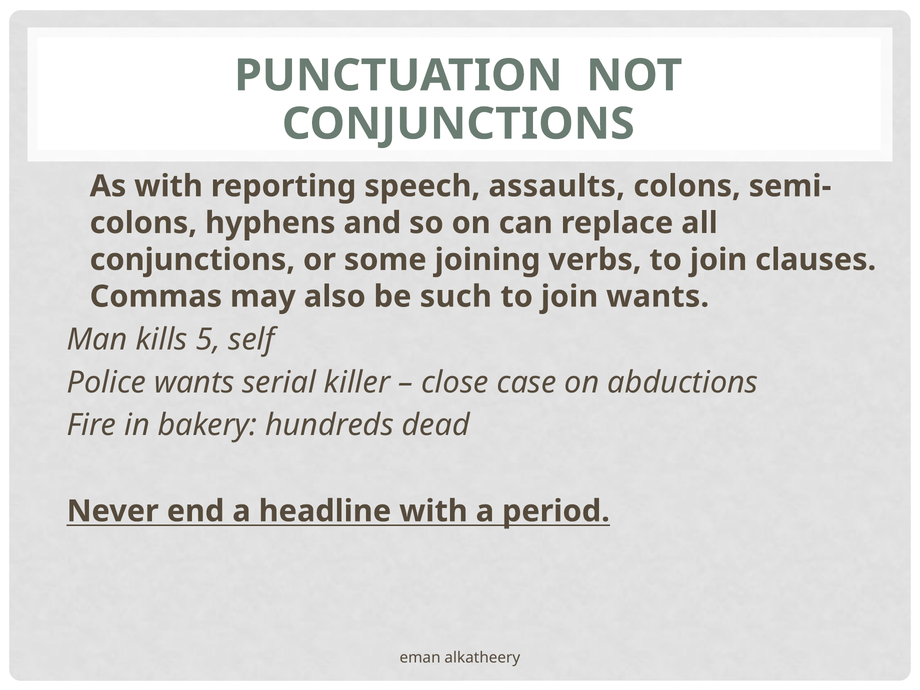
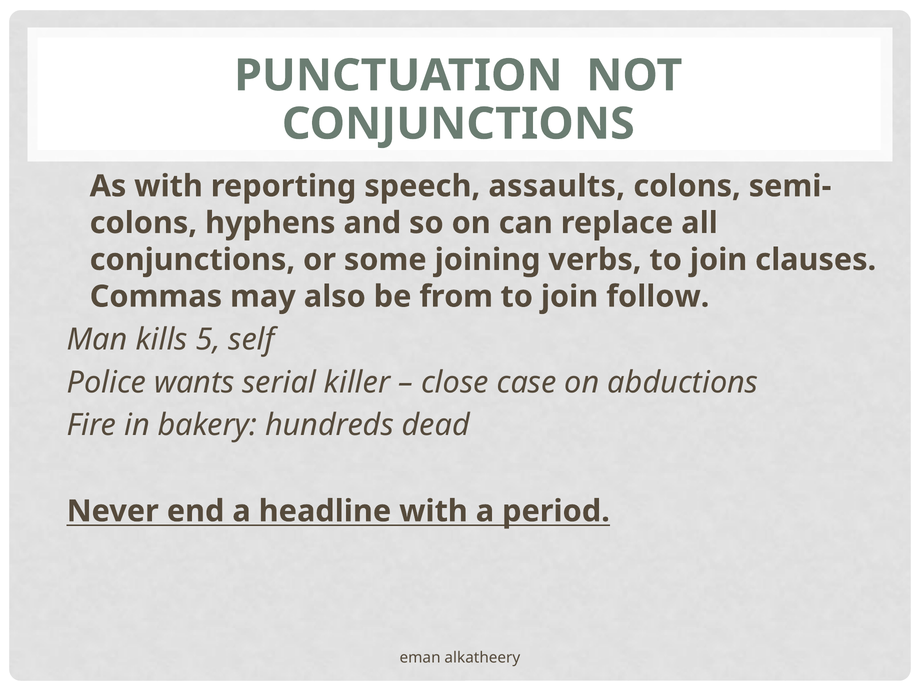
such: such -> from
join wants: wants -> follow
